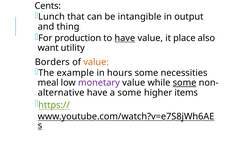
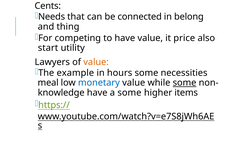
Lunch: Lunch -> Needs
intangible: intangible -> connected
output: output -> belong
production: production -> competing
have at (125, 38) underline: present -> none
place: place -> price
want: want -> start
Borders: Borders -> Lawyers
monetary colour: purple -> blue
alternative: alternative -> knowledge
